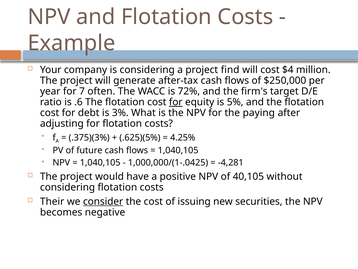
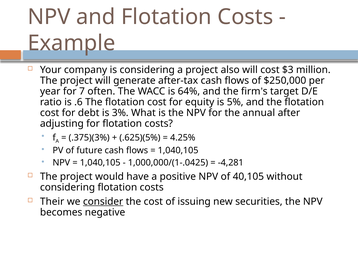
find: find -> also
$4: $4 -> $3
72%: 72% -> 64%
for at (176, 102) underline: present -> none
paying: paying -> annual
